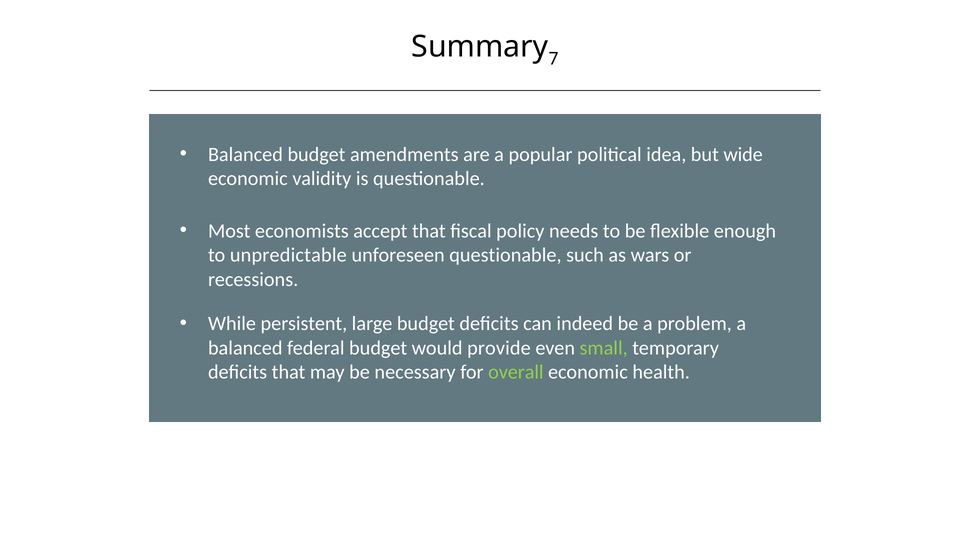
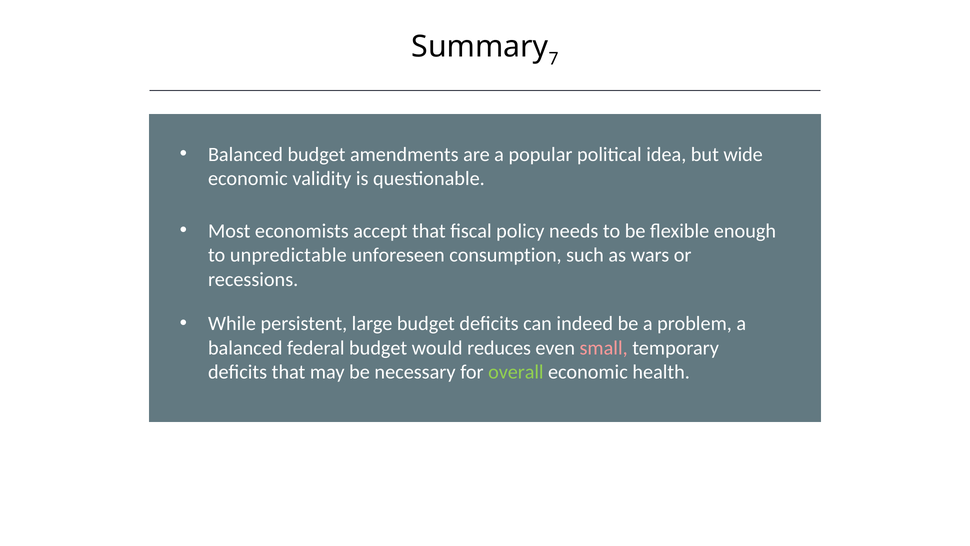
unforeseen questionable: questionable -> consumption
provide: provide -> reduces
small colour: light green -> pink
